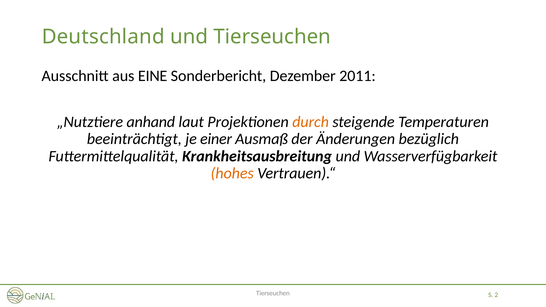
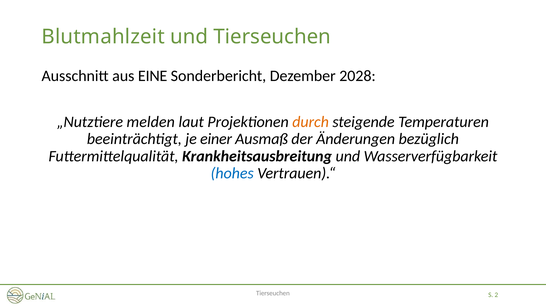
Deutschland: Deutschland -> Blutmahlzeit
2011: 2011 -> 2028
anhand: anhand -> melden
hohes colour: orange -> blue
